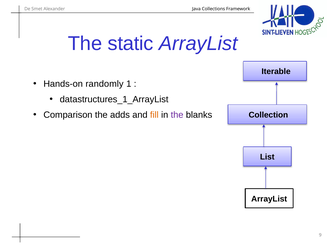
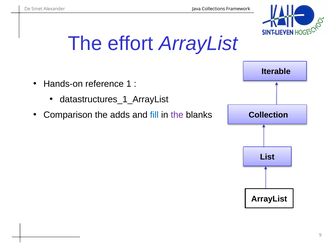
static: static -> effort
randomly: randomly -> reference
fill colour: orange -> blue
